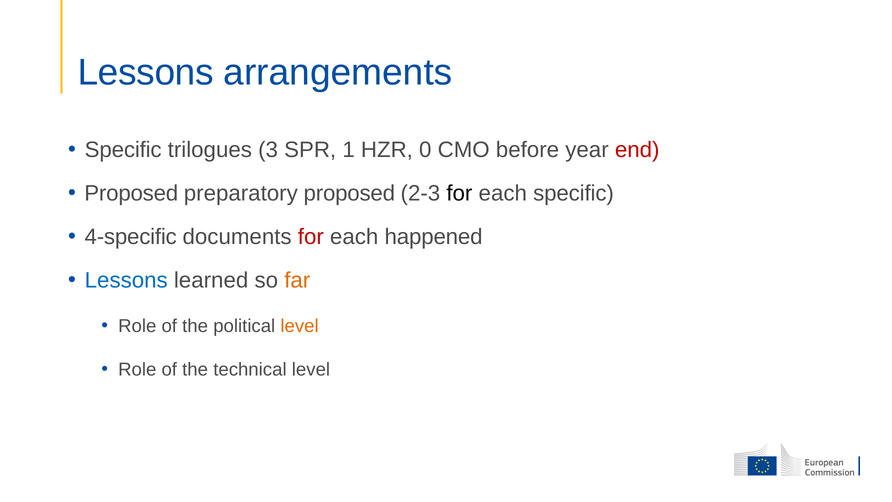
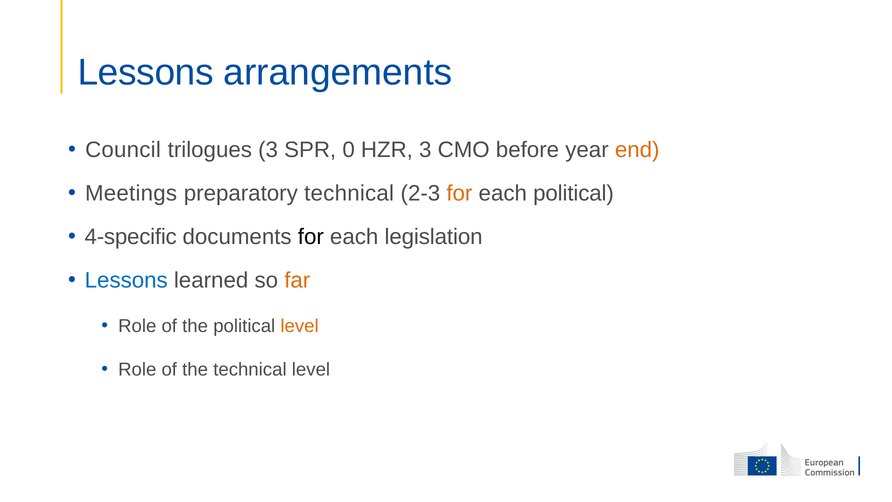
Specific at (123, 150): Specific -> Council
1: 1 -> 0
HZR 0: 0 -> 3
end colour: red -> orange
Proposed at (131, 193): Proposed -> Meetings
preparatory proposed: proposed -> technical
for at (459, 193) colour: black -> orange
each specific: specific -> political
for at (311, 237) colour: red -> black
happened: happened -> legislation
